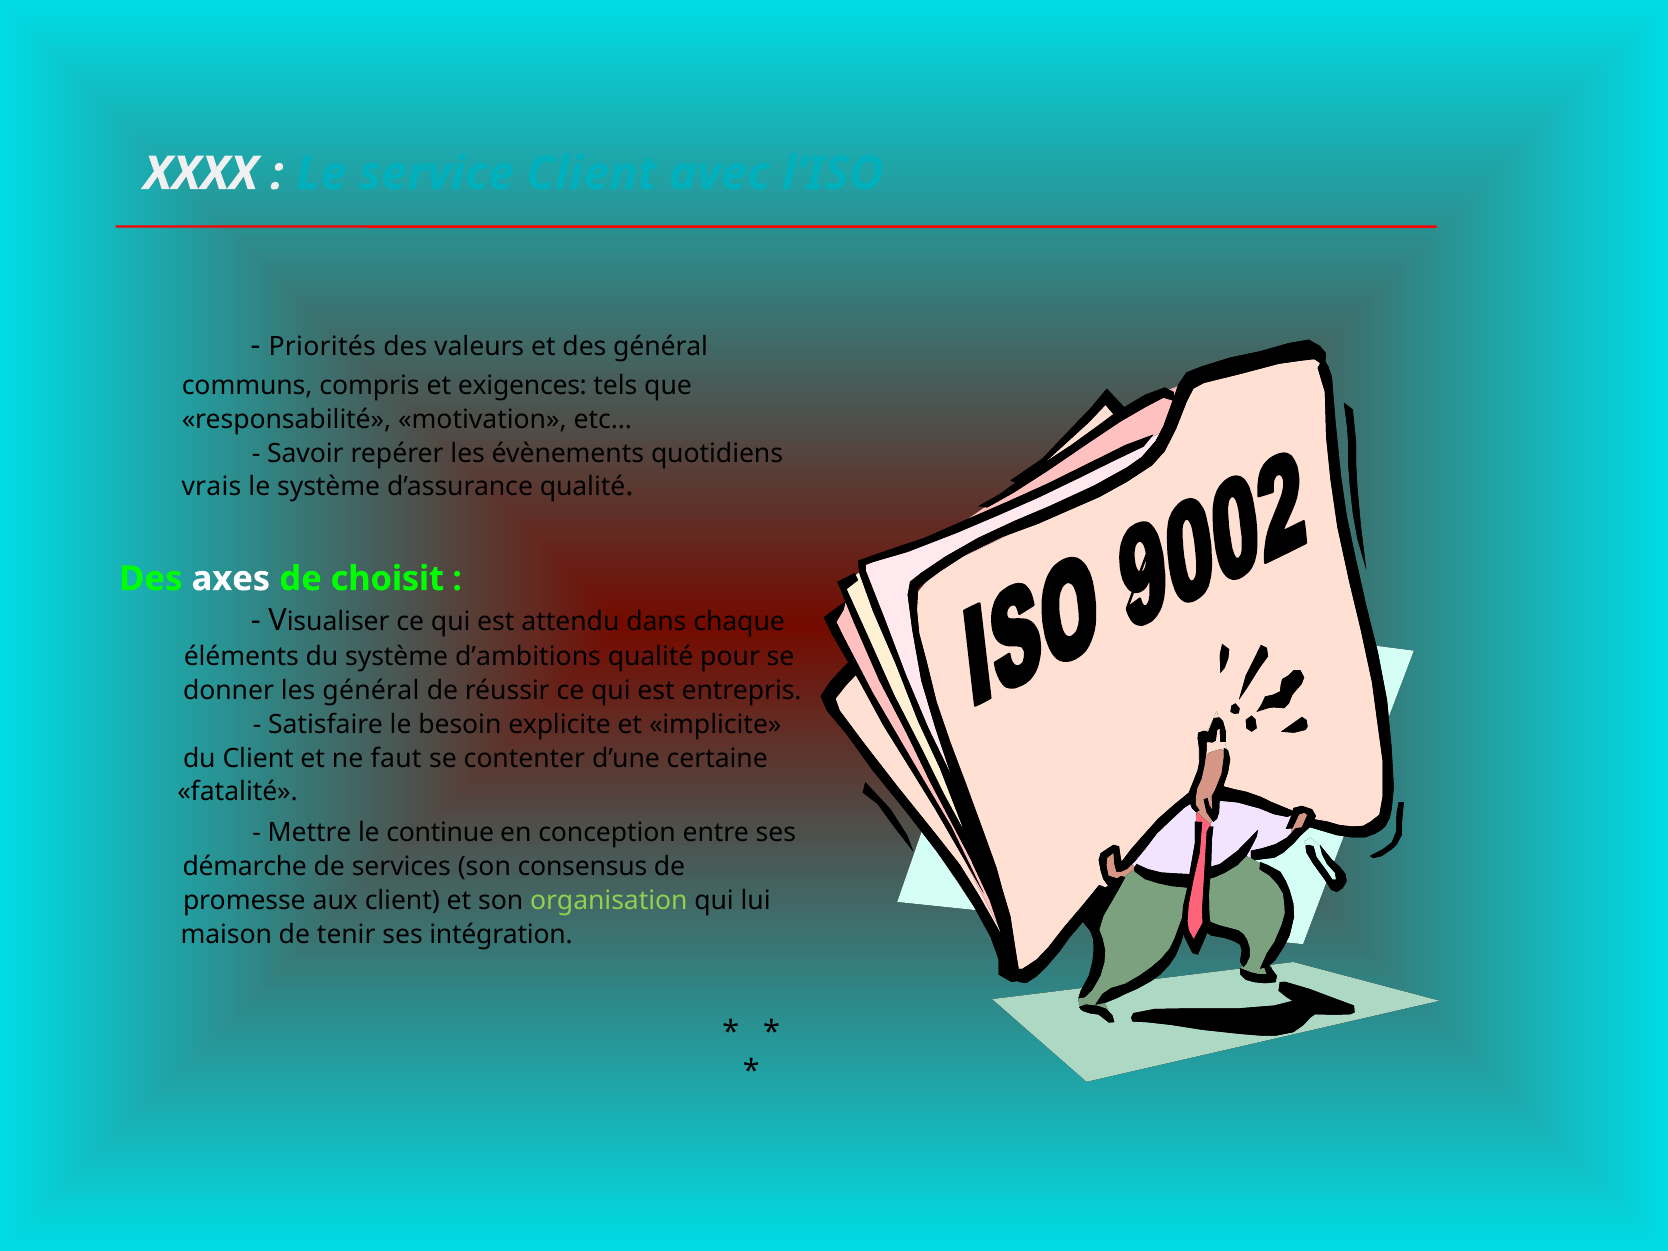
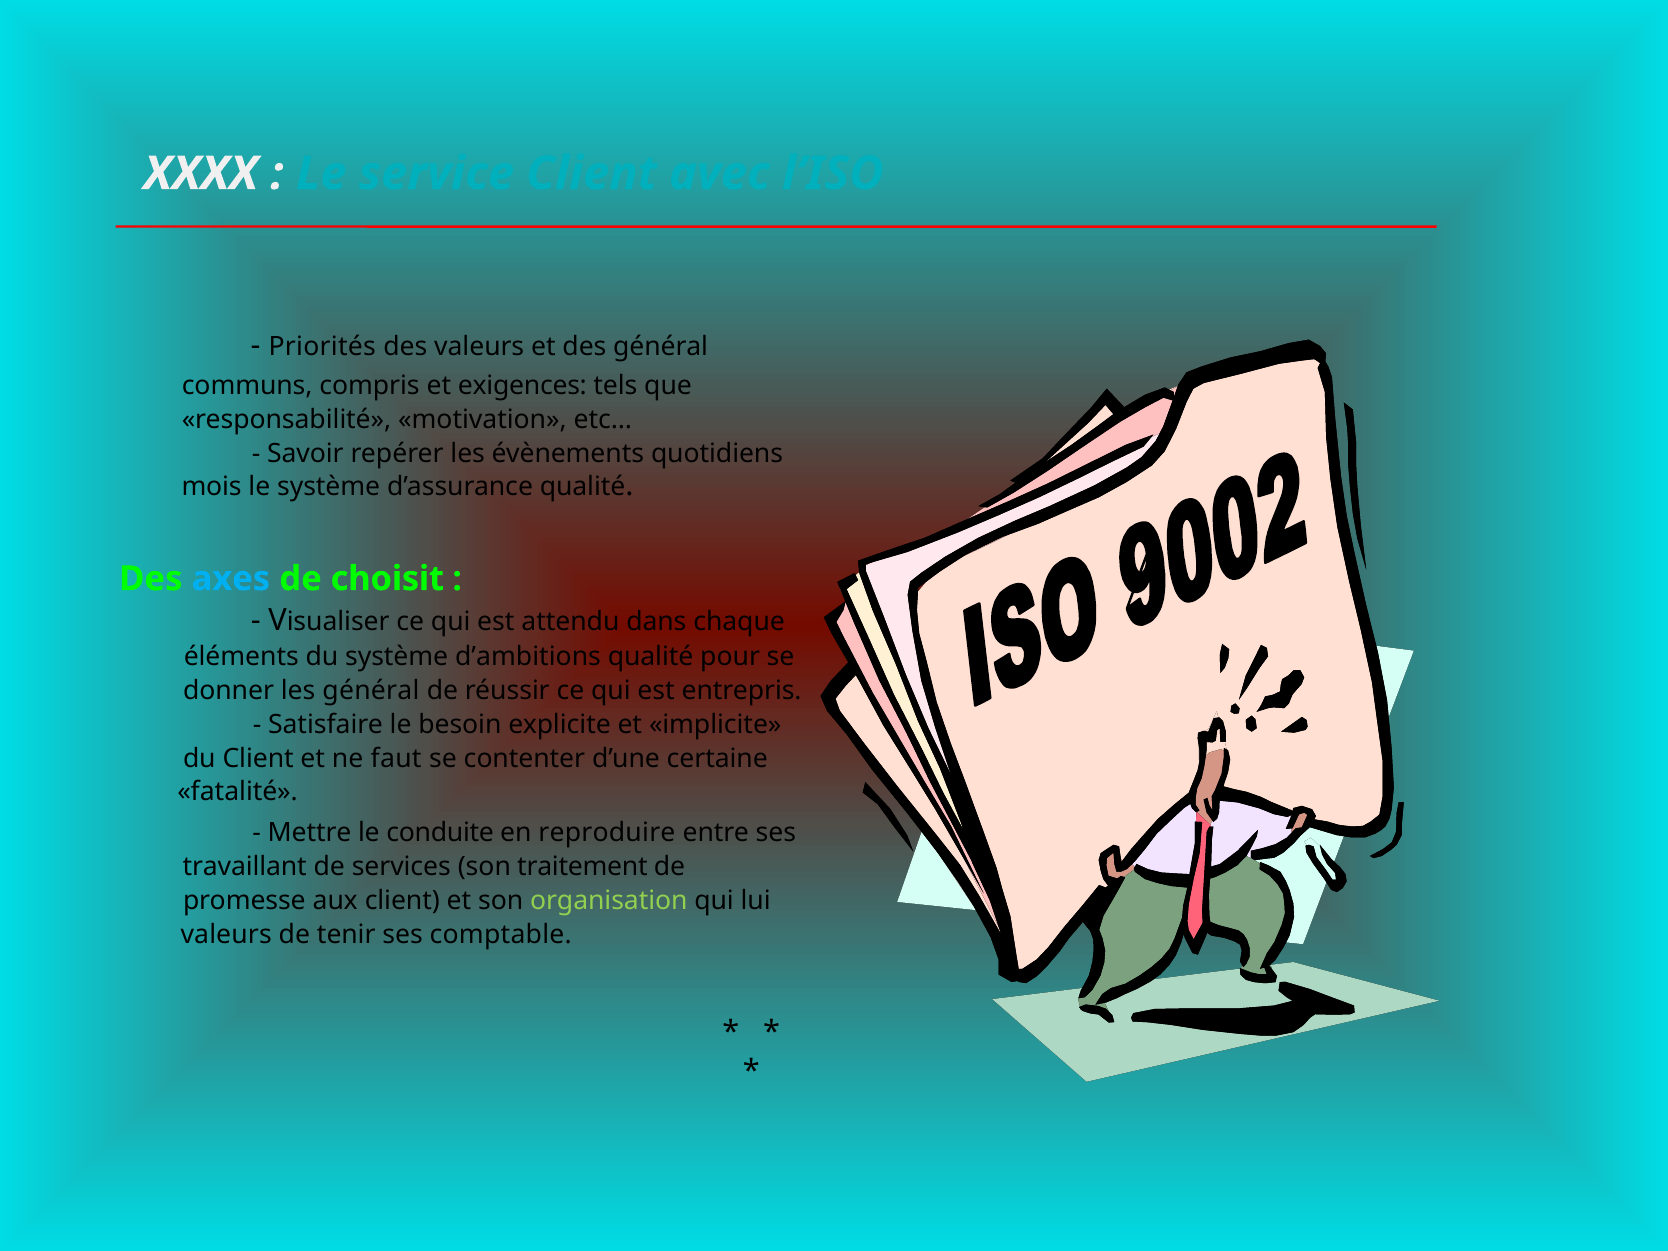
vrais: vrais -> mois
axes colour: white -> light blue
continue: continue -> conduite
conception: conception -> reproduire
démarche: démarche -> travaillant
consensus: consensus -> traitement
maison at (226, 934): maison -> valeurs
intégration: intégration -> comptable
